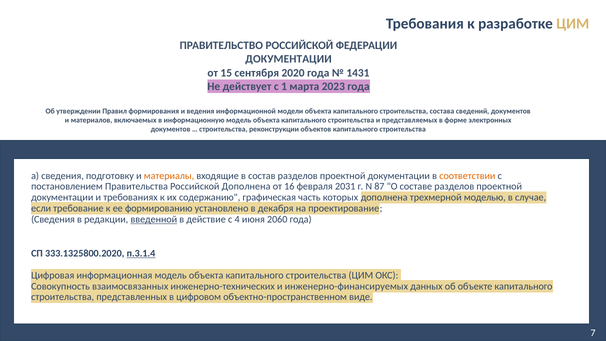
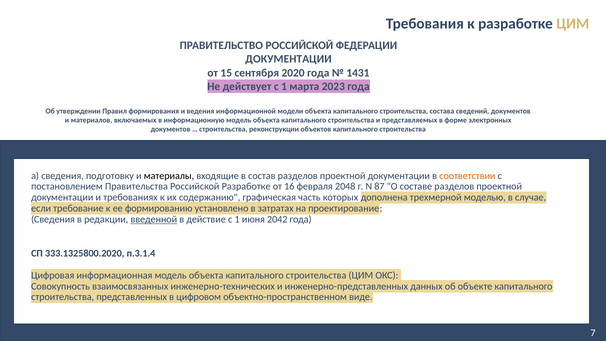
материалы colour: orange -> black
Российской Дополнена: Дополнена -> Разработке
2031: 2031 -> 2048
декабря: декабря -> затратах
действие с 4: 4 -> 1
2060: 2060 -> 2042
п.3.1.4 underline: present -> none
инженерно-финансируемых: инженерно-финансируемых -> инженерно-представленных
